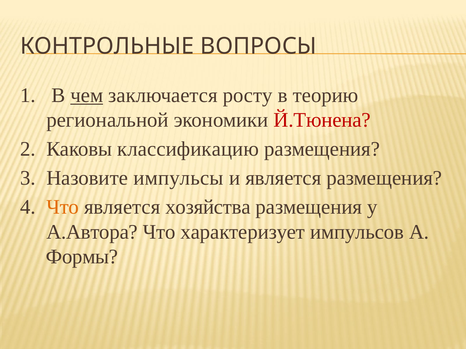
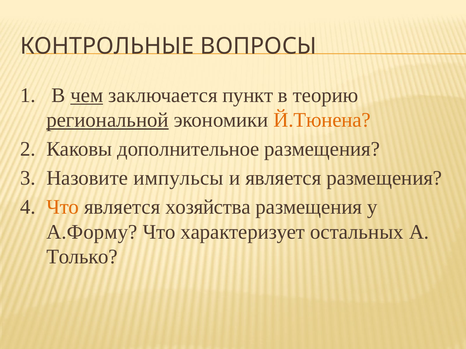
росту: росту -> пункт
региональной underline: none -> present
Й.Тюнена colour: red -> orange
классификацию: классификацию -> дополнительное
А.Автора: А.Автора -> А.Форму
импульсов: импульсов -> остальных
Формы: Формы -> Только
